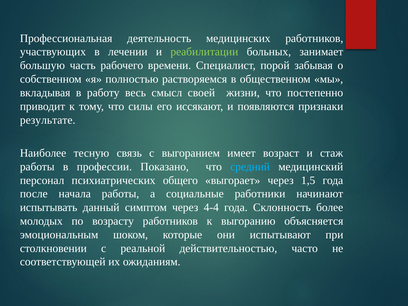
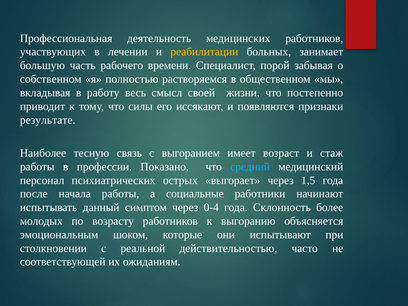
реабилитации colour: light green -> yellow
общего: общего -> острых
4-4: 4-4 -> 0-4
